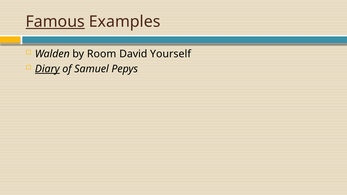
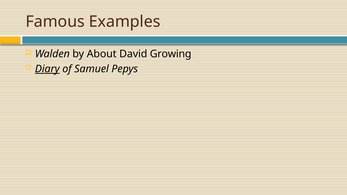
Famous underline: present -> none
Room: Room -> About
Yourself: Yourself -> Growing
